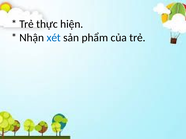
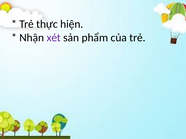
xét colour: blue -> purple
